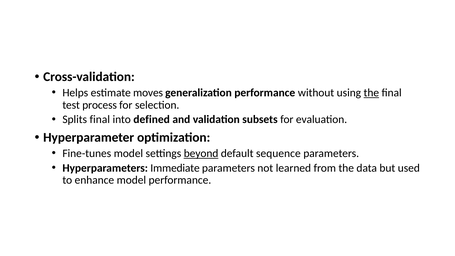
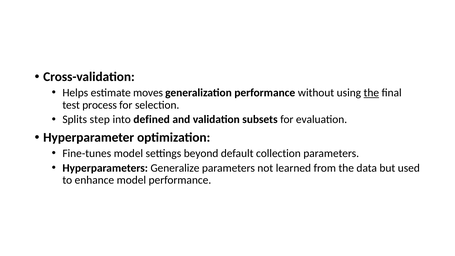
Splits final: final -> step
beyond underline: present -> none
sequence: sequence -> collection
Immediate: Immediate -> Generalize
